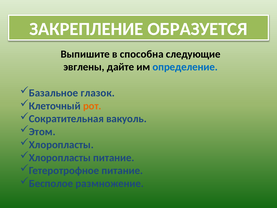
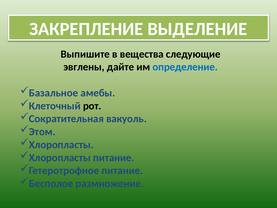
ОБРАЗУЕТСЯ: ОБРАЗУЕТСЯ -> ВЫДЕЛЕНИЕ
способна: способна -> вещества
глазок: глазок -> амебы
рот colour: orange -> black
